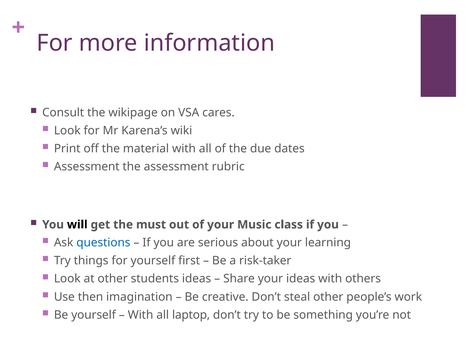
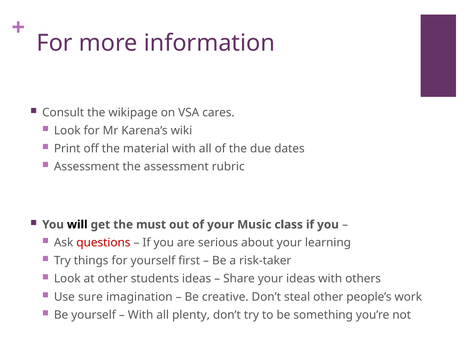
questions colour: blue -> red
then: then -> sure
laptop: laptop -> plenty
